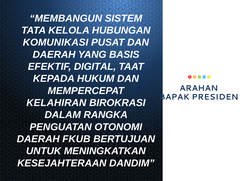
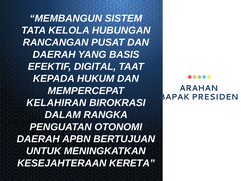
KOMUNIKASI: KOMUNIKASI -> RANCANGAN
FKUB: FKUB -> APBN
DANDIM: DANDIM -> KERETA
